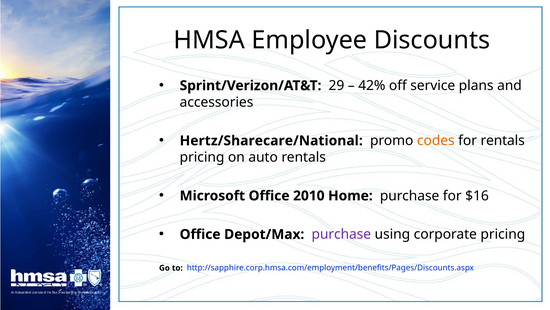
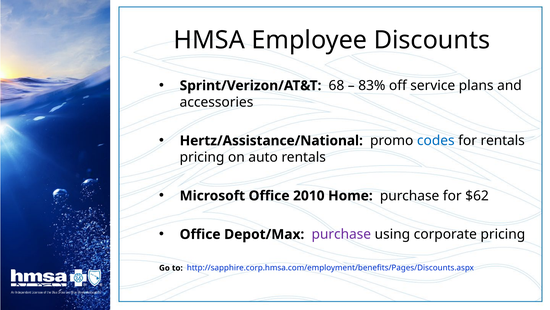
29: 29 -> 68
42%: 42% -> 83%
Hertz/Sharecare/National: Hertz/Sharecare/National -> Hertz/Assistance/National
codes colour: orange -> blue
$16: $16 -> $62
